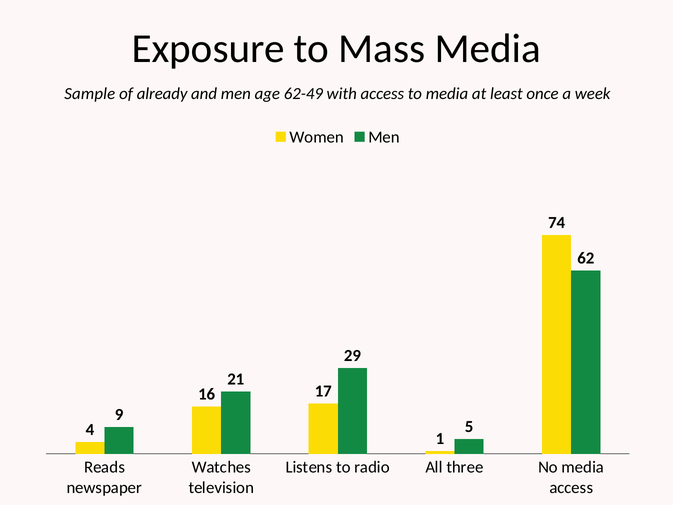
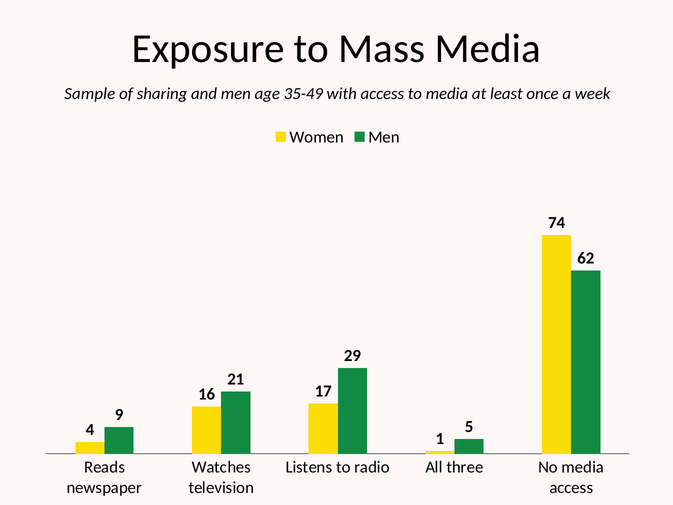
already: already -> sharing
62-49: 62-49 -> 35-49
